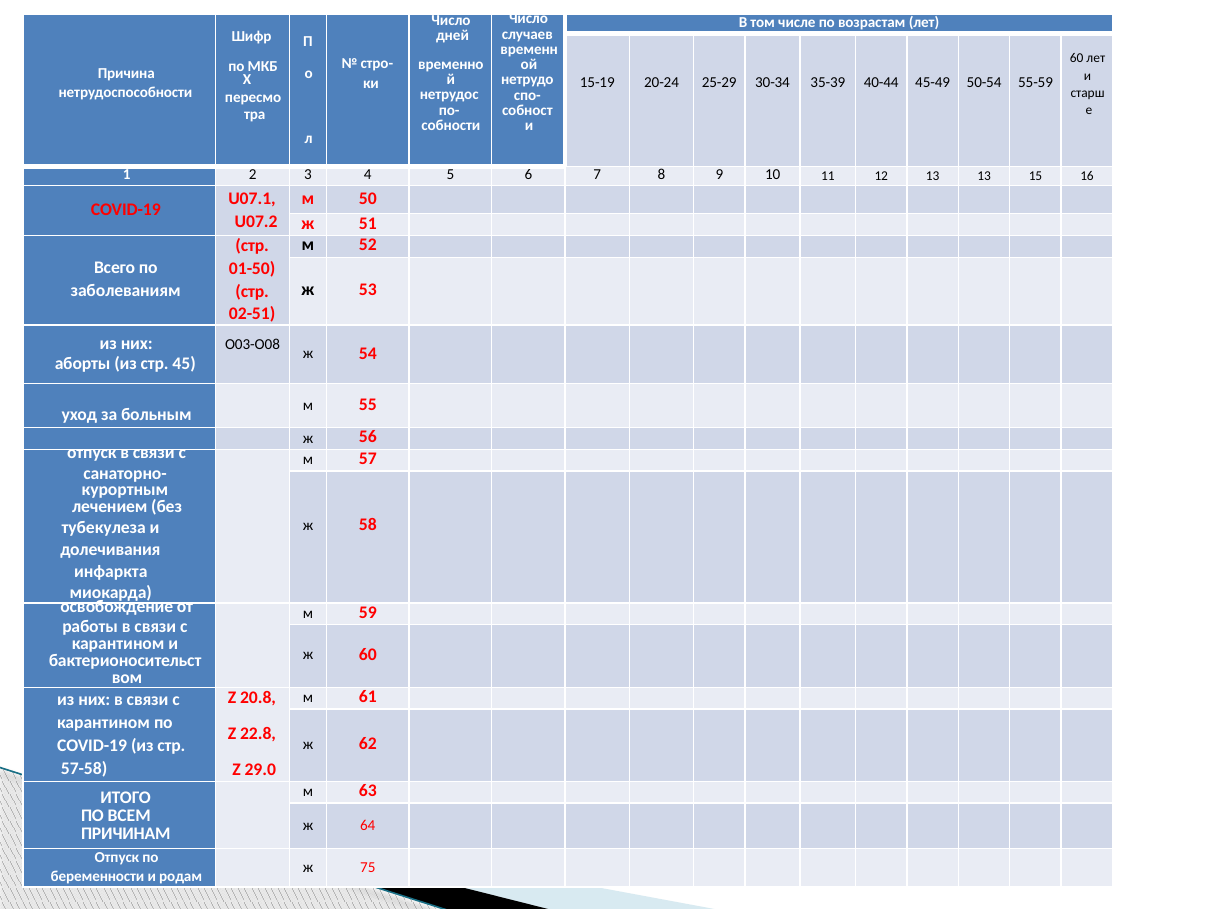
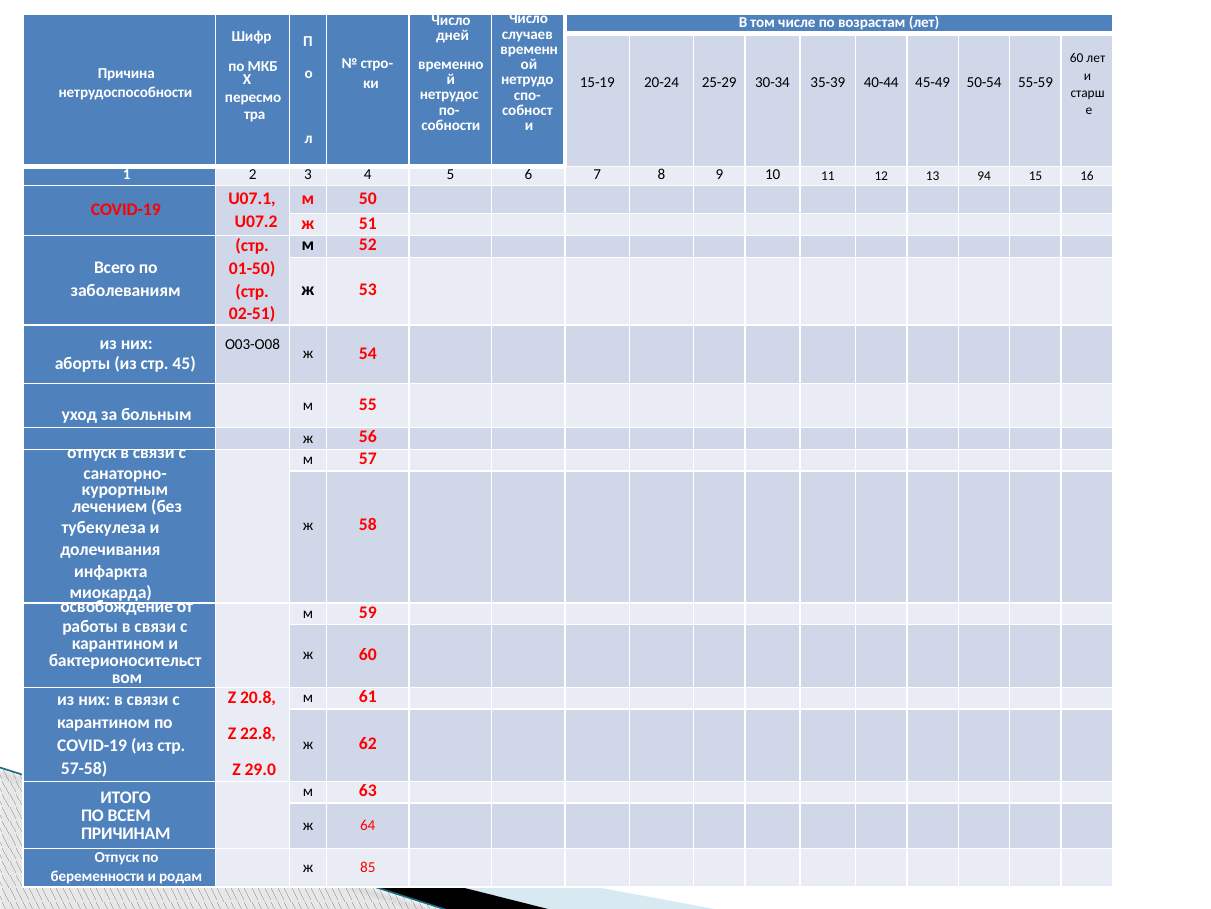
13 13: 13 -> 94
75: 75 -> 85
